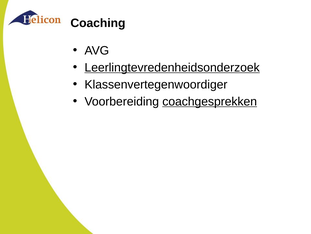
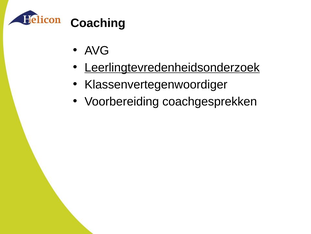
coachgesprekken underline: present -> none
